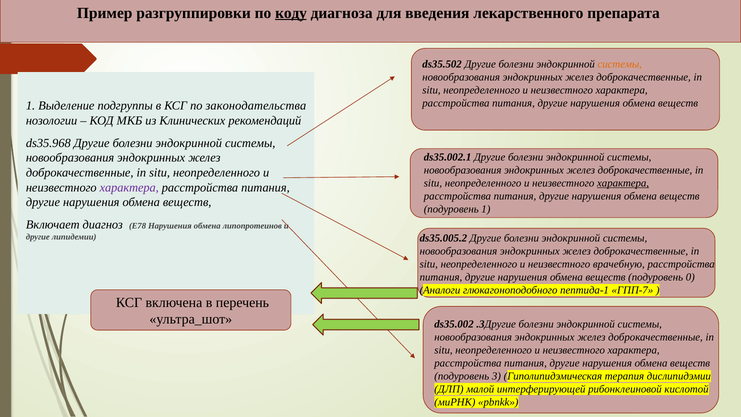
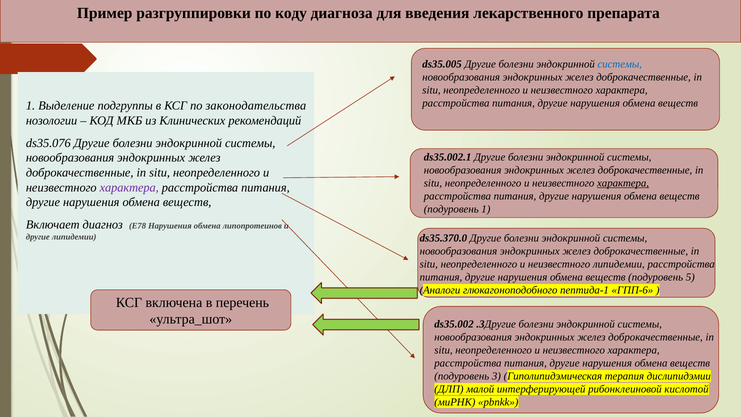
коду underline: present -> none
ds35.502: ds35.502 -> ds35.005
системы at (620, 64) colour: orange -> blue
ds35.968: ds35.968 -> ds35.076
ds35.005.2: ds35.005.2 -> ds35.370.0
неизвестного врачебную: врачебную -> липидемии
0: 0 -> 5
ГПП-7: ГПП-7 -> ГПП-6
